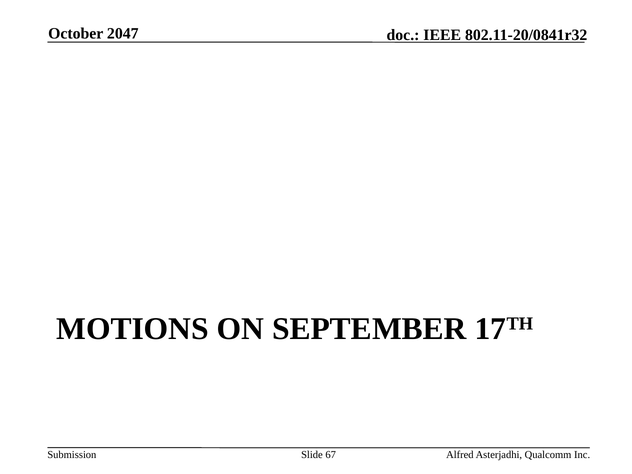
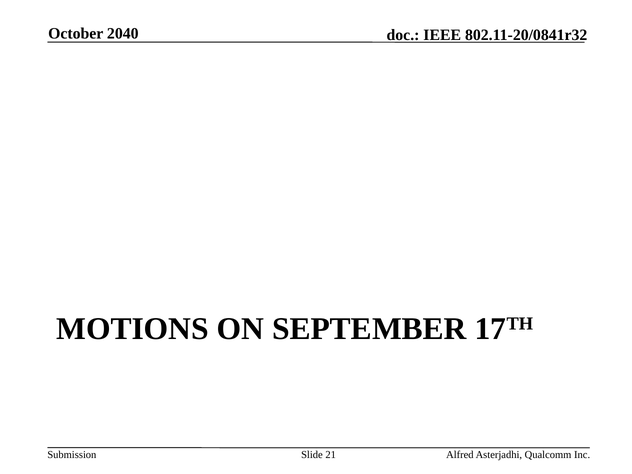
2047: 2047 -> 2040
67: 67 -> 21
